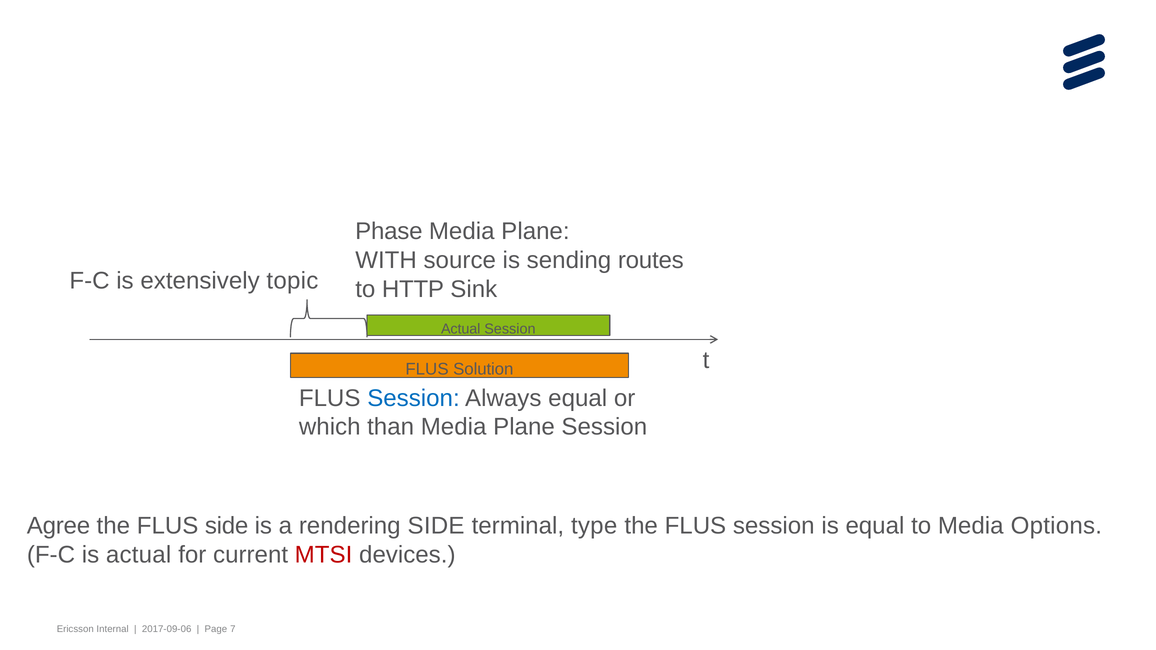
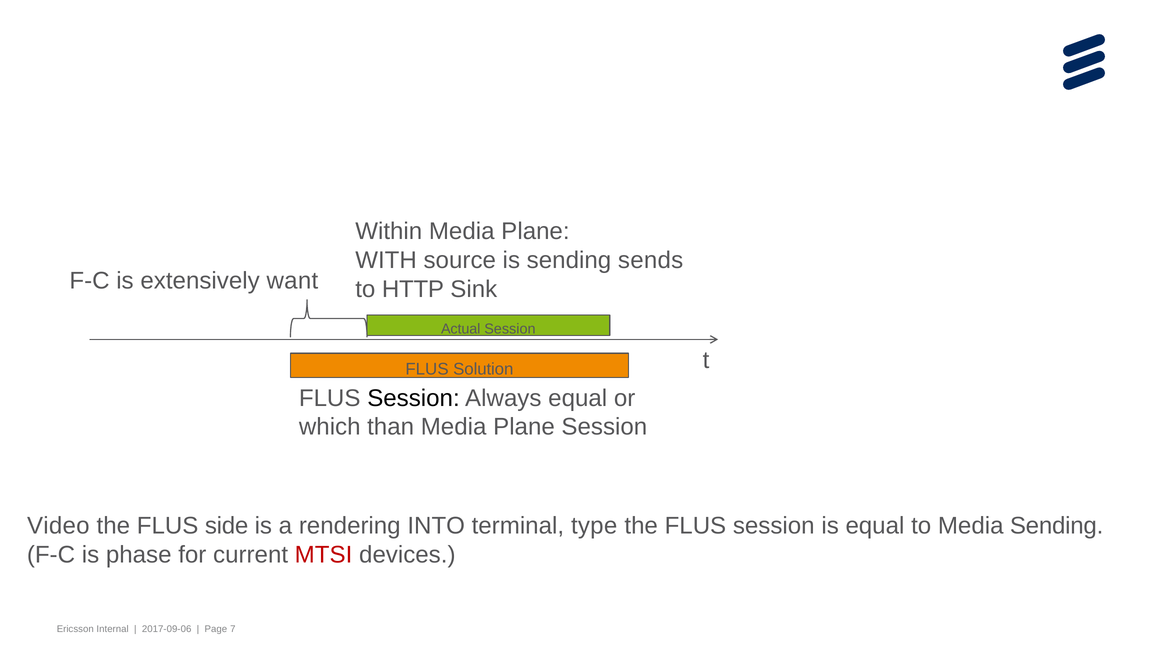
Phase: Phase -> Within
routes: routes -> sends
topic: topic -> want
Session at (413, 398) colour: blue -> black
Agree: Agree -> Video
rendering SIDE: SIDE -> INTO
Media Options: Options -> Sending
is actual: actual -> phase
